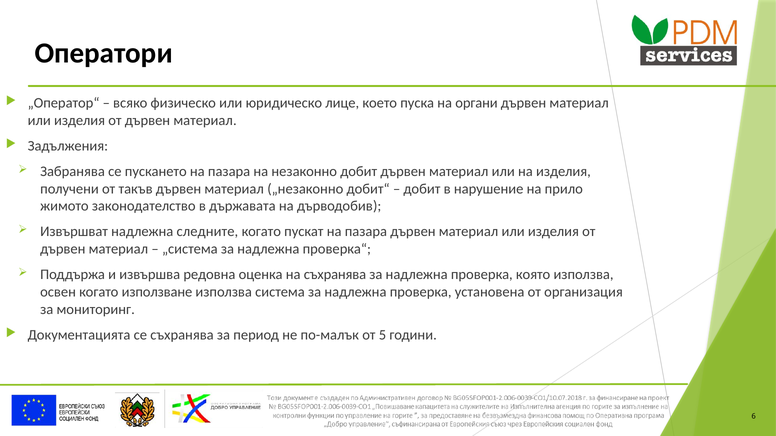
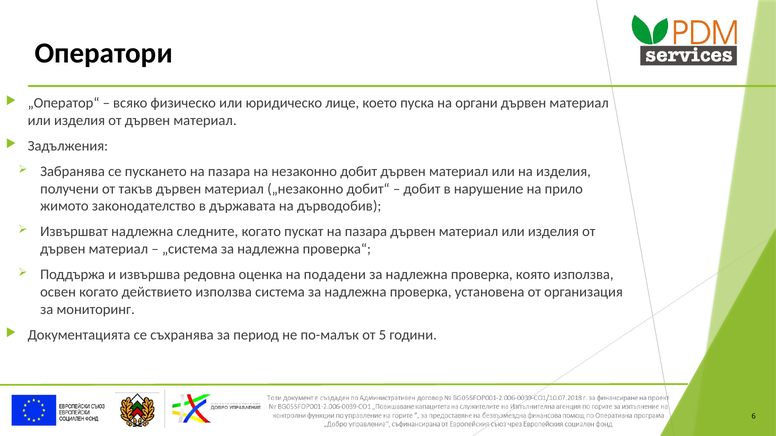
на съхранява: съхранява -> подадени
използване: използване -> действието
